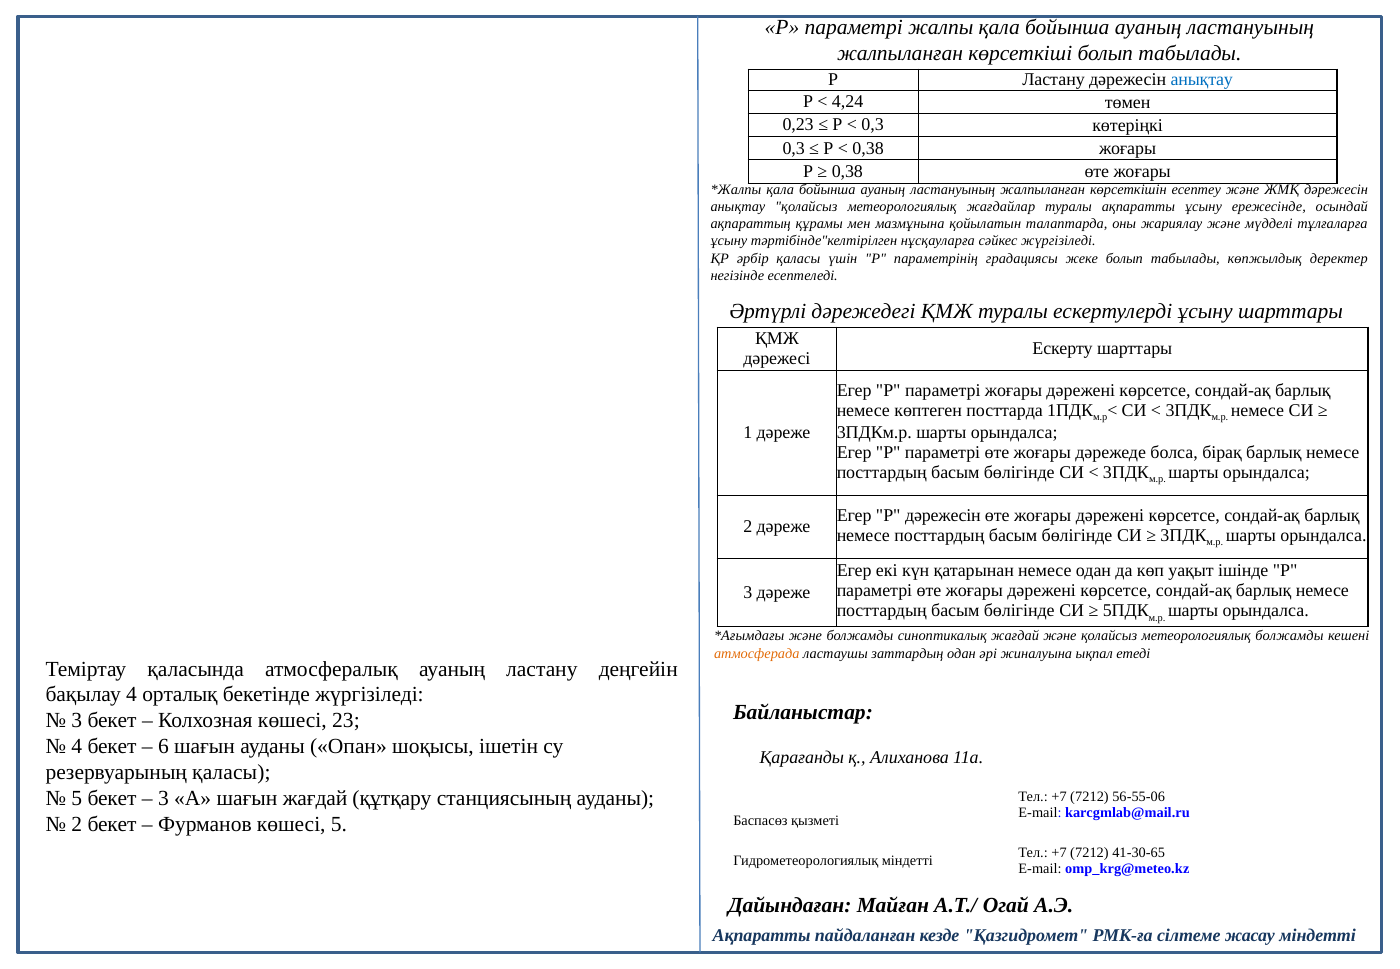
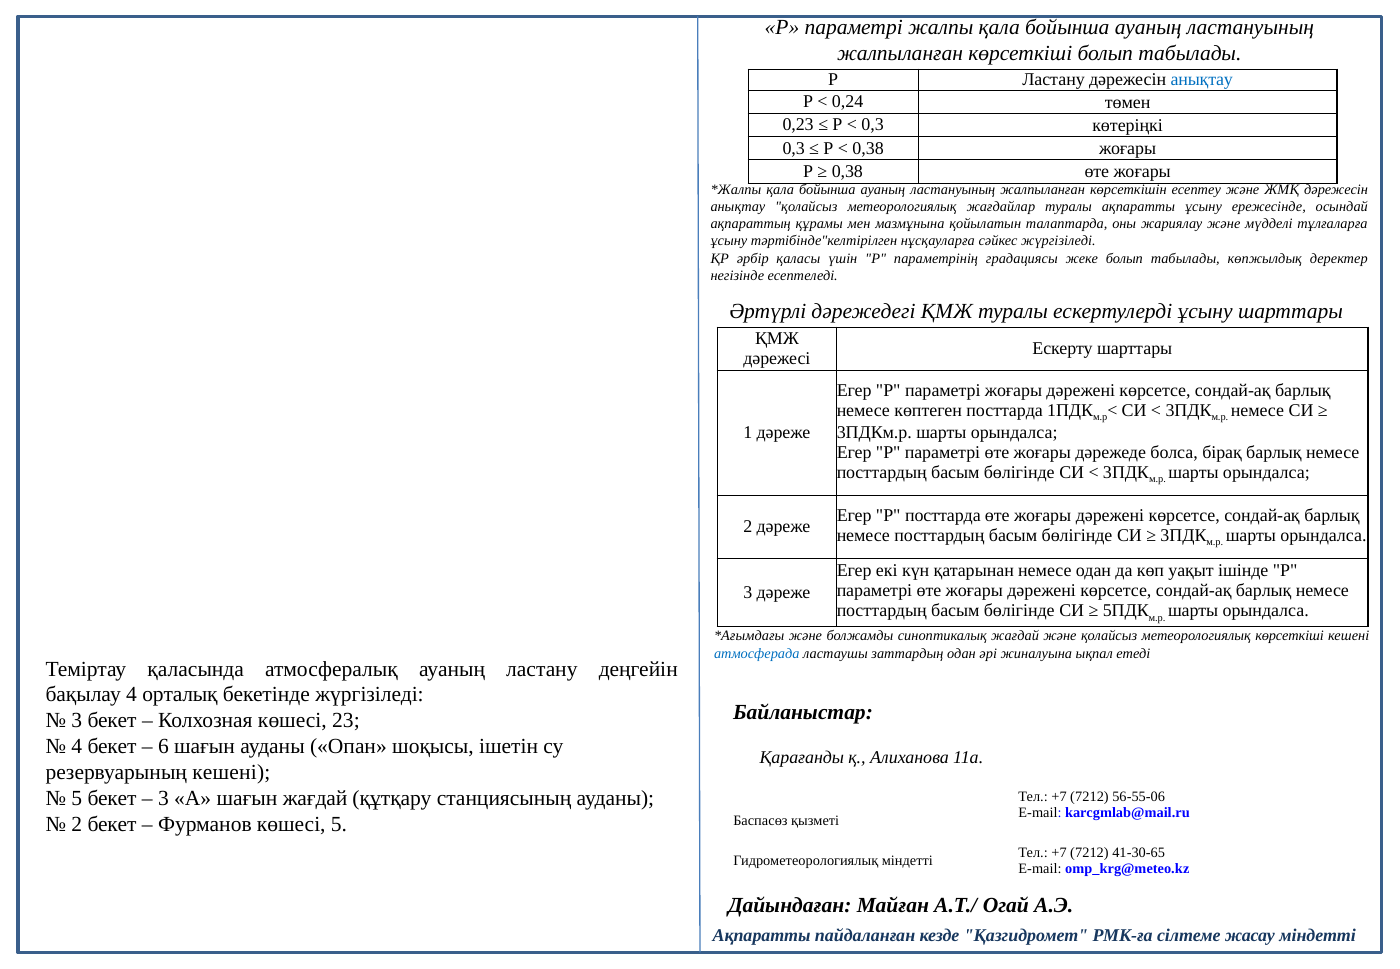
4,24: 4,24 -> 0,24
Р дәрежесін: дәрежесін -> посттарда
метеорологиялық болжамды: болжамды -> көрсеткіші
атмосферада colour: orange -> blue
резервуарының қаласы: қаласы -> кешені
